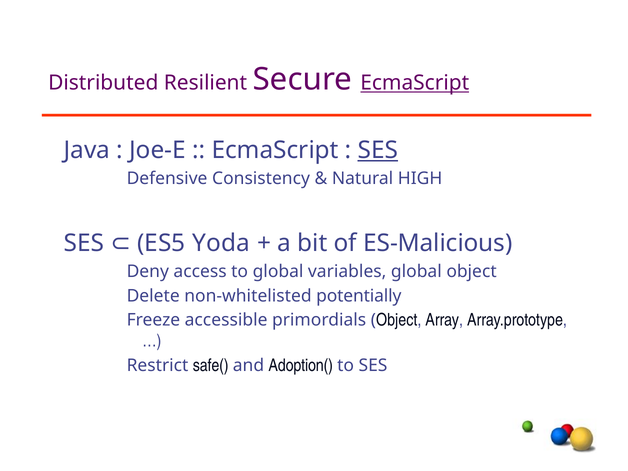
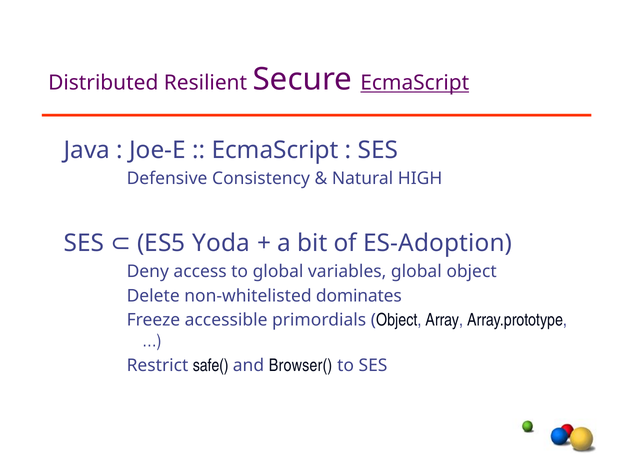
SES at (378, 150) underline: present -> none
ES-Malicious: ES-Malicious -> ES-Adoption
potentially: potentially -> dominates
Adoption(: Adoption( -> Browser(
